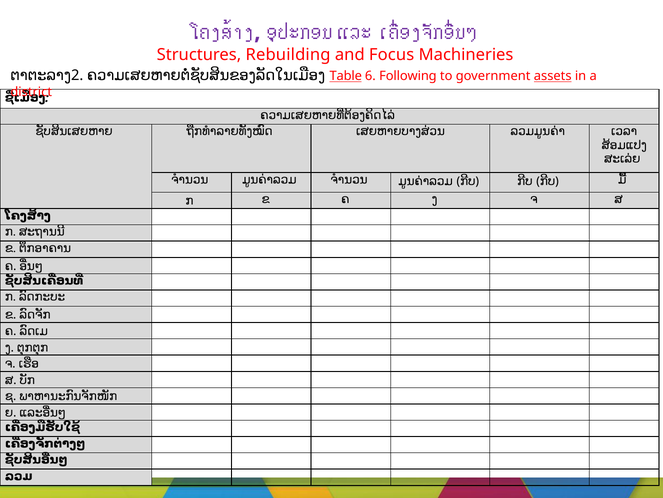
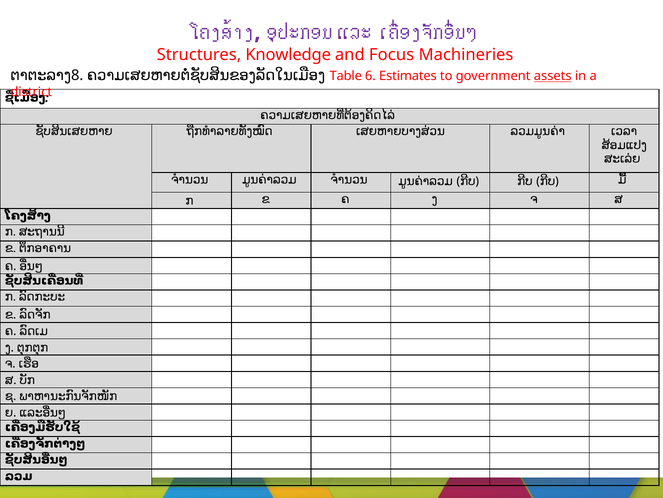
Rebuilding: Rebuilding -> Knowledge
2: 2 -> 8
Table underline: present -> none
Following: Following -> Estimates
